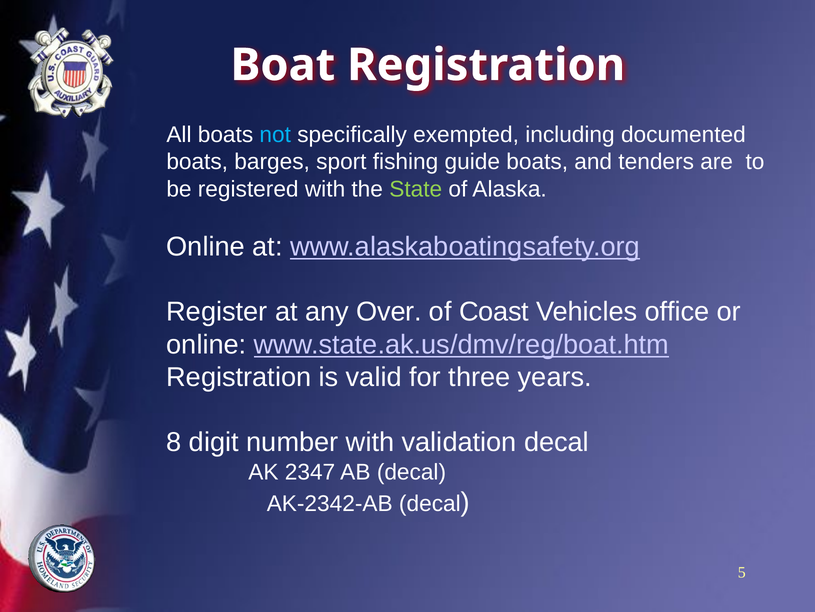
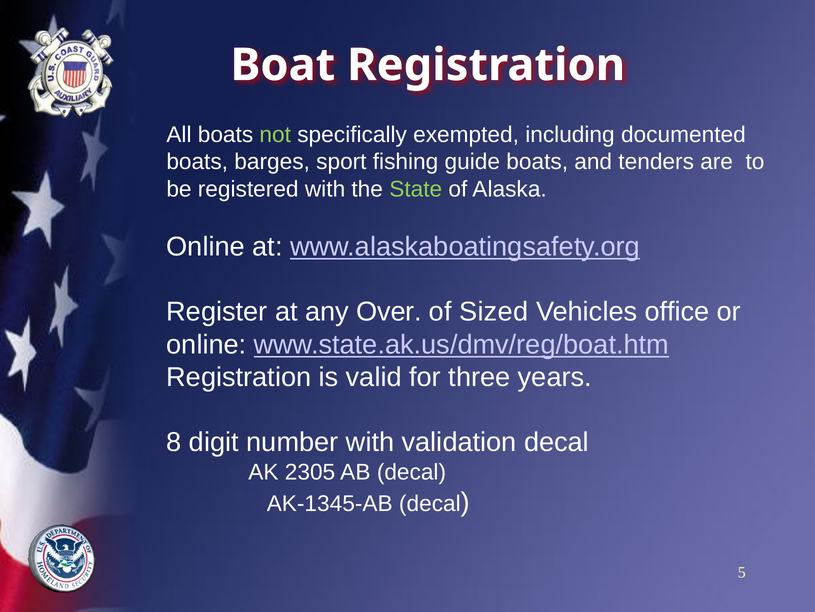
not colour: light blue -> light green
Coast: Coast -> Sized
2347: 2347 -> 2305
AK-2342-AB: AK-2342-AB -> AK-1345-AB
